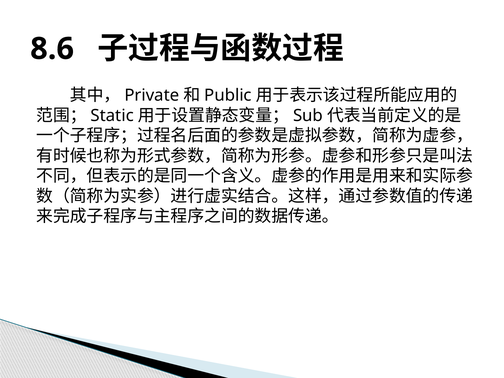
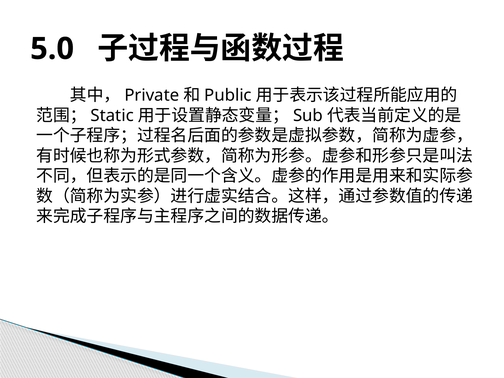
8.6: 8.6 -> 5.0
